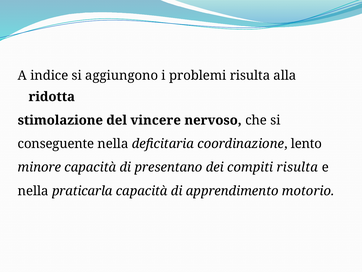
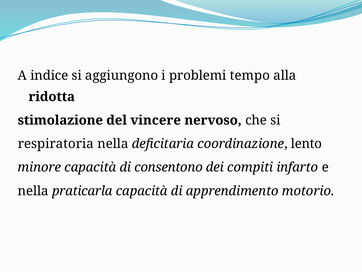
problemi risulta: risulta -> tempo
conseguente: conseguente -> respiratoria
presentano: presentano -> consentono
compiti risulta: risulta -> infarto
